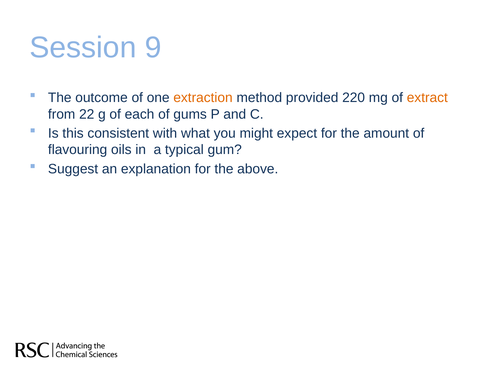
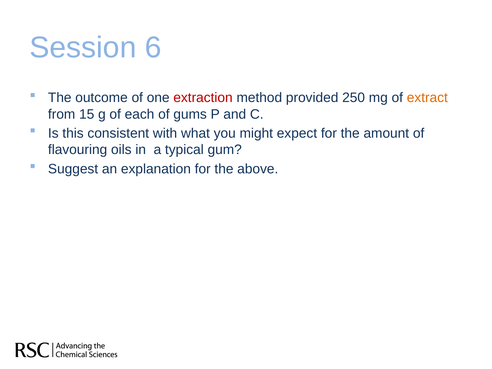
9: 9 -> 6
extraction colour: orange -> red
220: 220 -> 250
22: 22 -> 15
